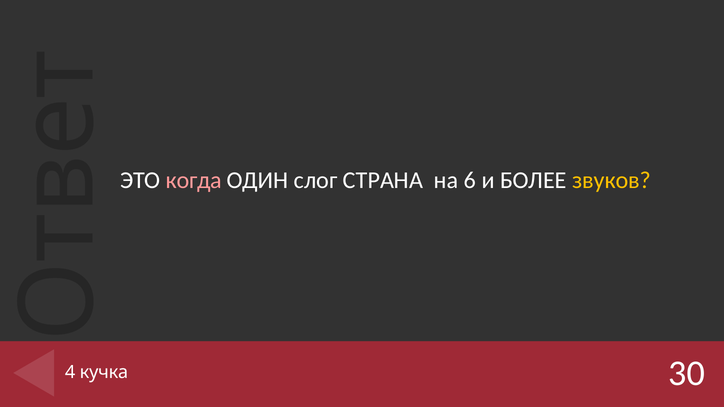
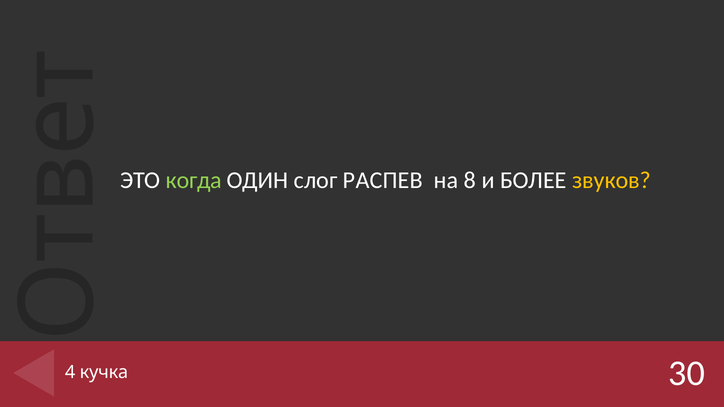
когда colour: pink -> light green
СТРАНА: СТРАНА -> РАСПЕВ
6: 6 -> 8
